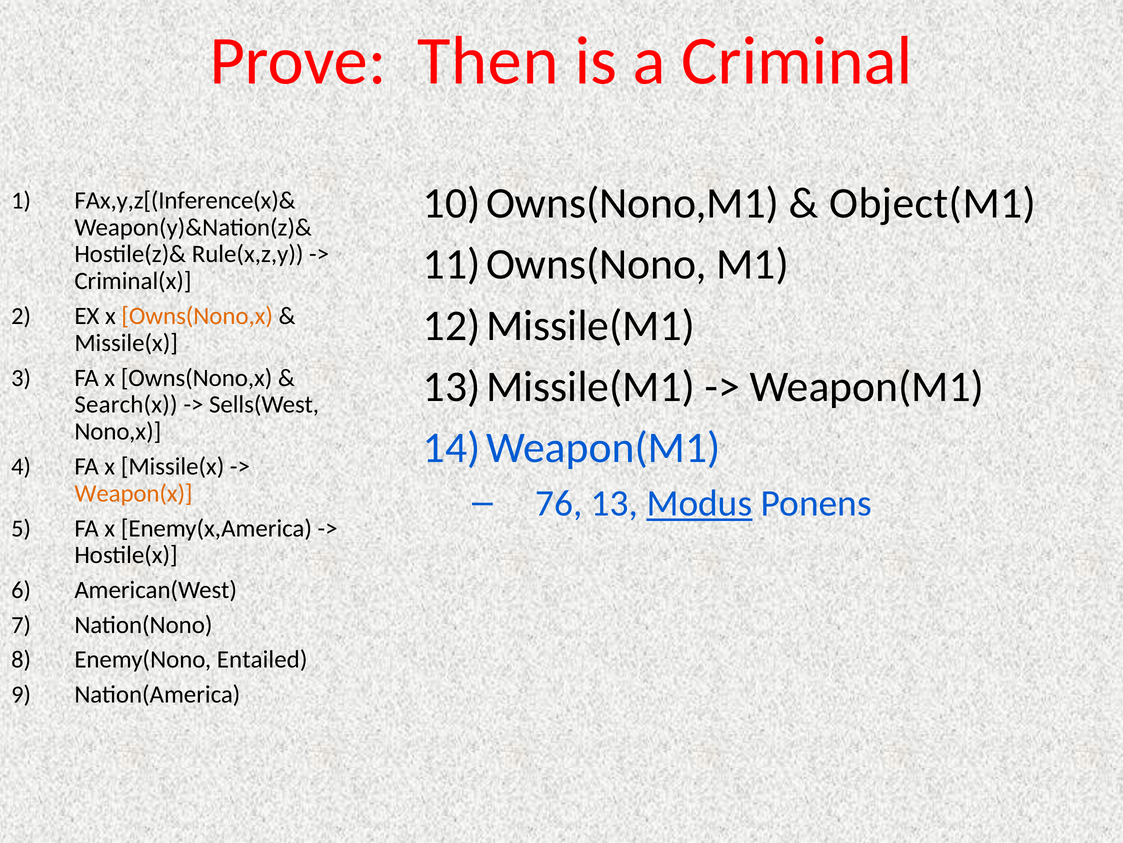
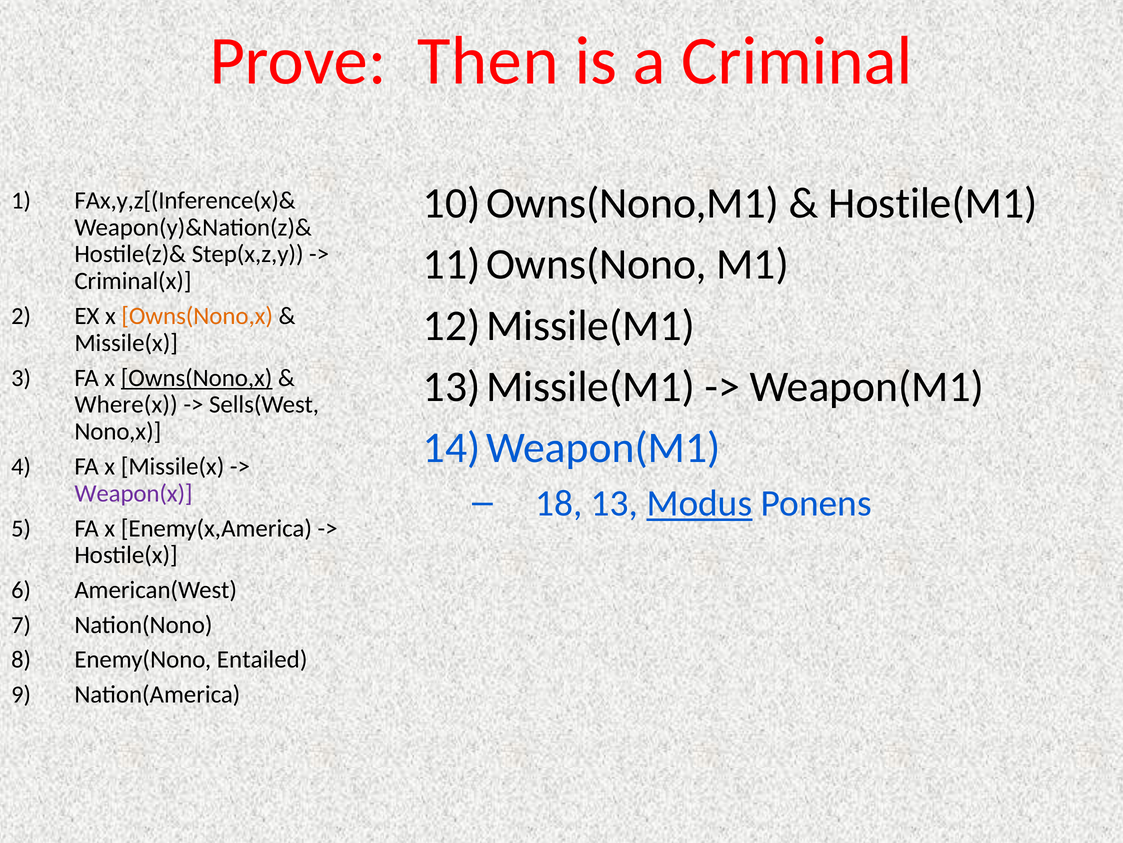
Object(M1: Object(M1 -> Hostile(M1
Rule(x,z,y: Rule(x,z,y -> Step(x,z,y
Owns(Nono,x at (197, 377) underline: none -> present
Search(x: Search(x -> Where(x
Weapon(x colour: orange -> purple
76: 76 -> 18
